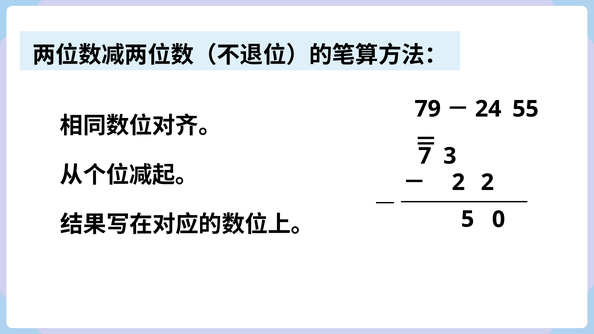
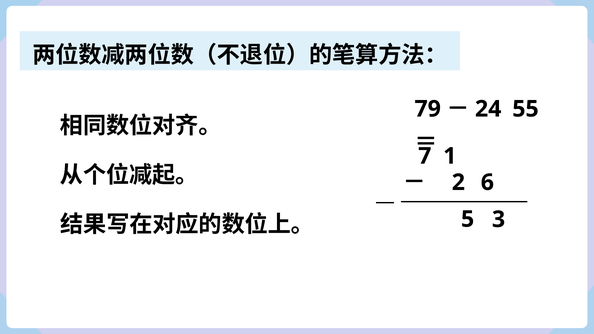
3: 3 -> 1
2 2: 2 -> 6
0: 0 -> 3
